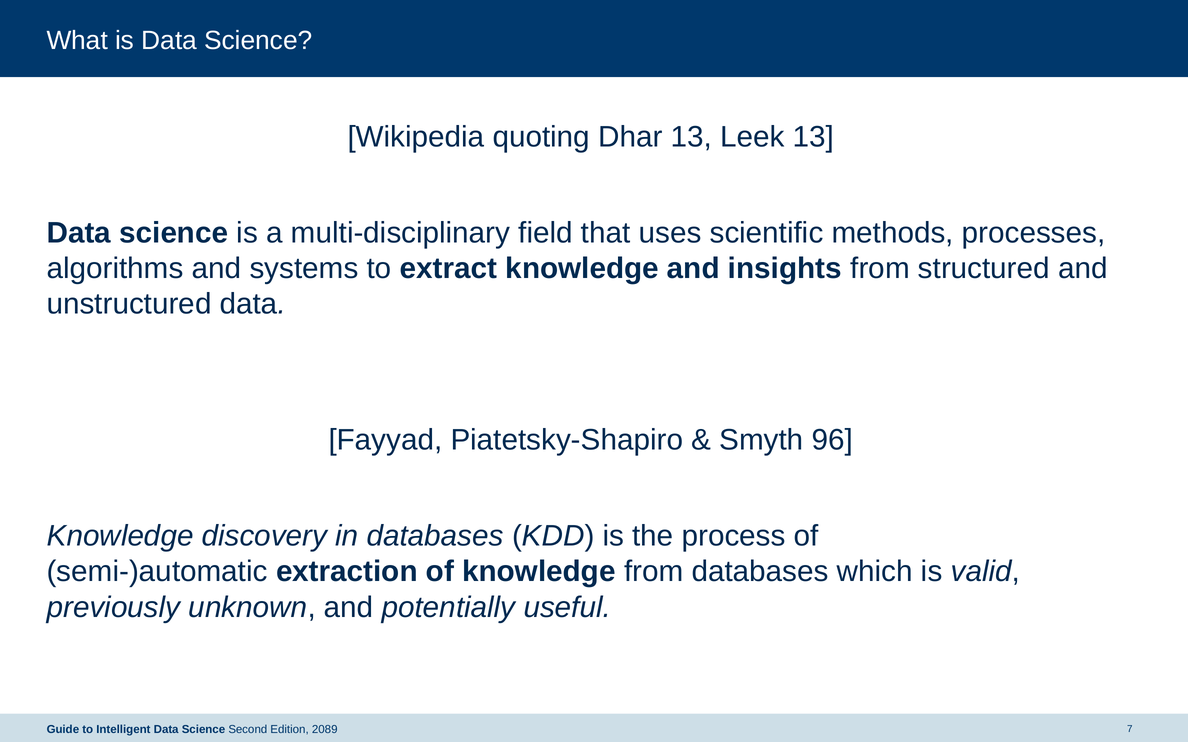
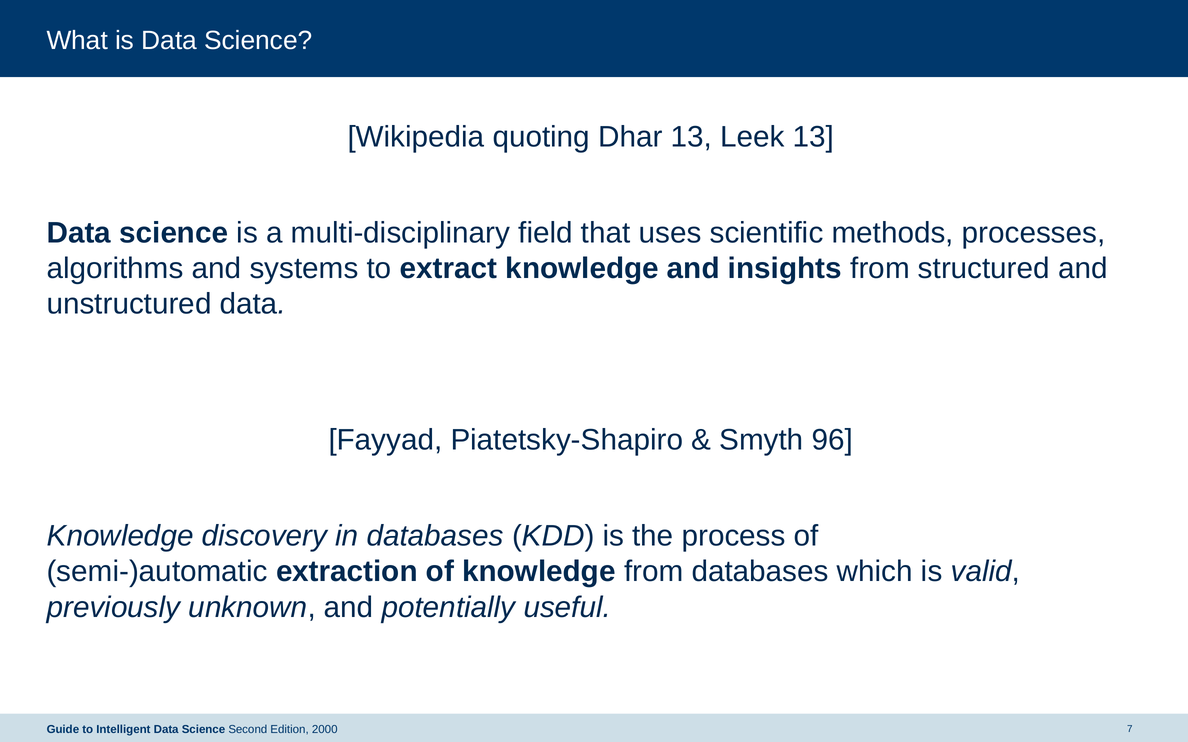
2089: 2089 -> 2000
